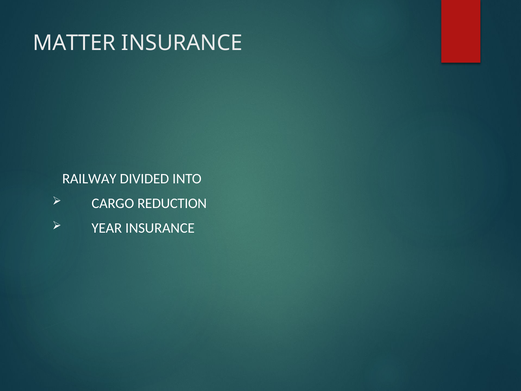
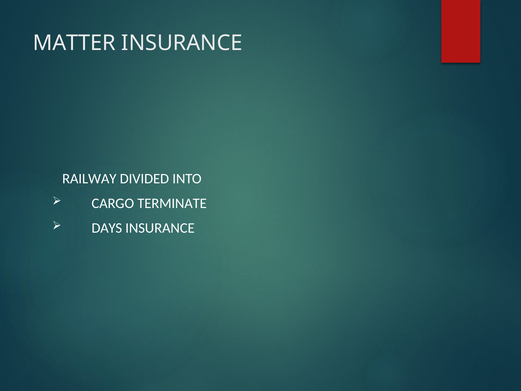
REDUCTION: REDUCTION -> TERMINATE
YEAR: YEAR -> DAYS
